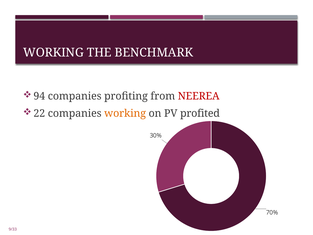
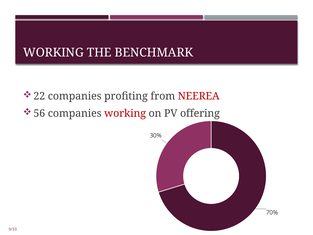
94: 94 -> 22
22: 22 -> 56
working at (125, 113) colour: orange -> red
profited: profited -> offering
